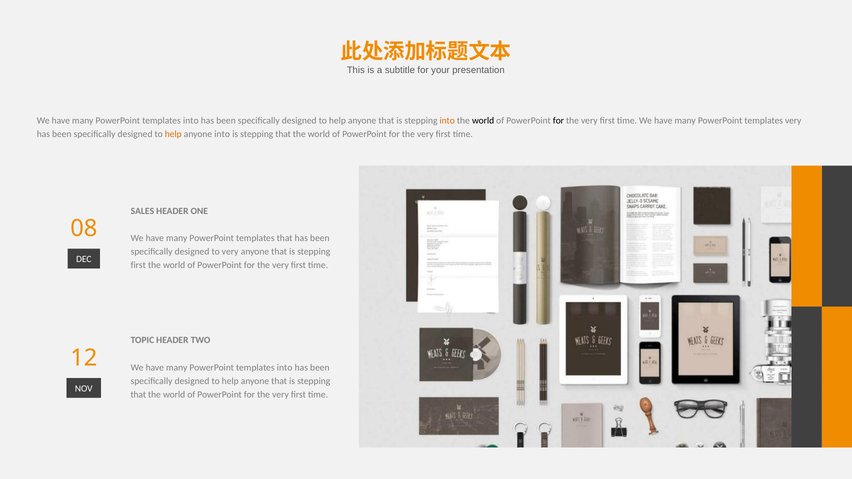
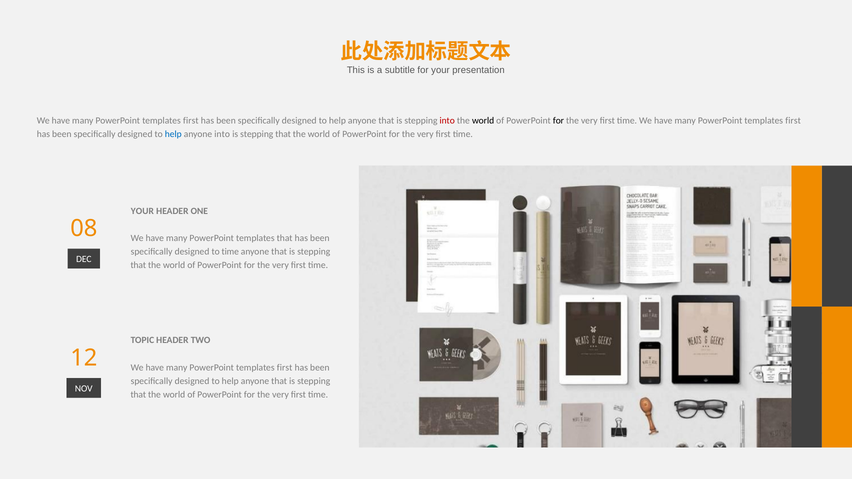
into at (191, 121): into -> first
into at (447, 121) colour: orange -> red
very at (793, 121): very -> first
help at (173, 134) colour: orange -> blue
SALES at (142, 211): SALES -> YOUR
to very: very -> time
first at (138, 265): first -> that
into at (285, 368): into -> first
